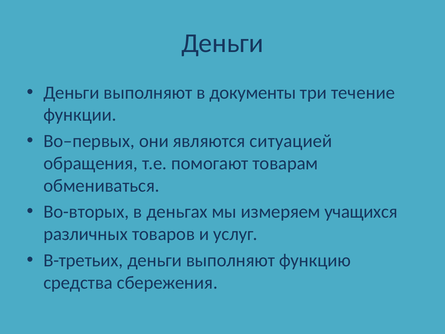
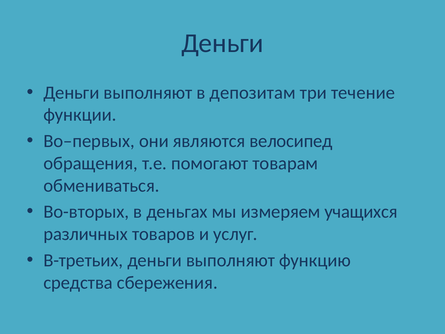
документы: документы -> депозитам
ситуацией: ситуацией -> велосипед
